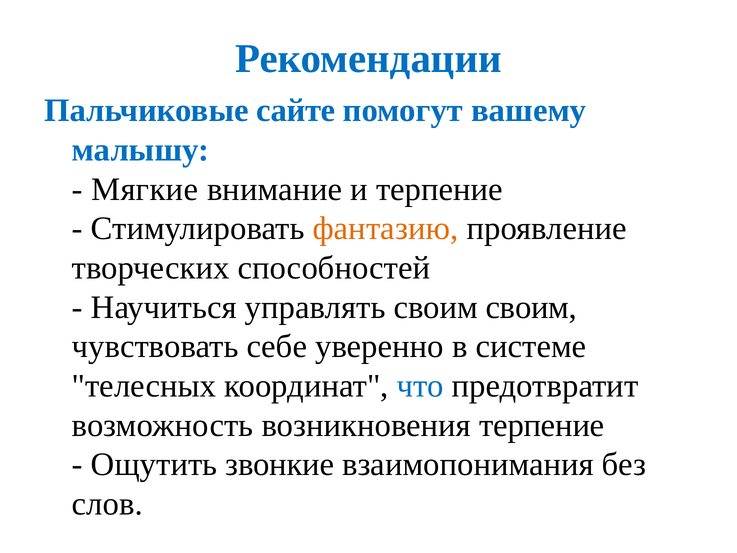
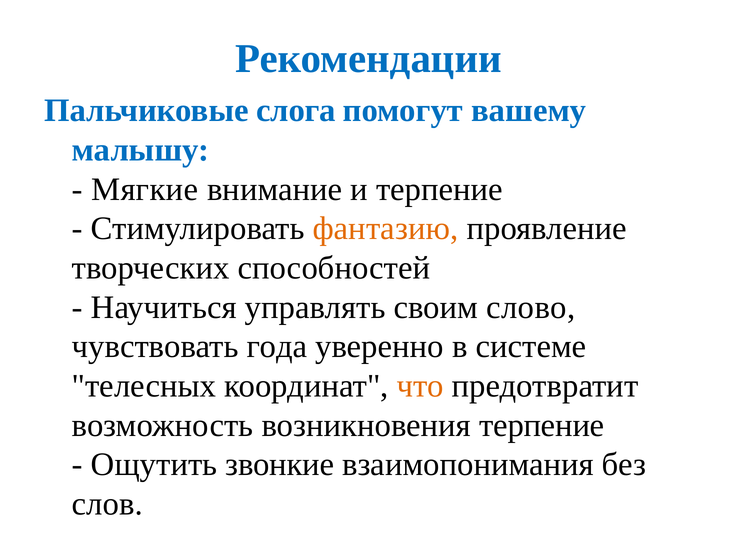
сайте: сайте -> слога
своим своим: своим -> слово
себе: себе -> года
что colour: blue -> orange
